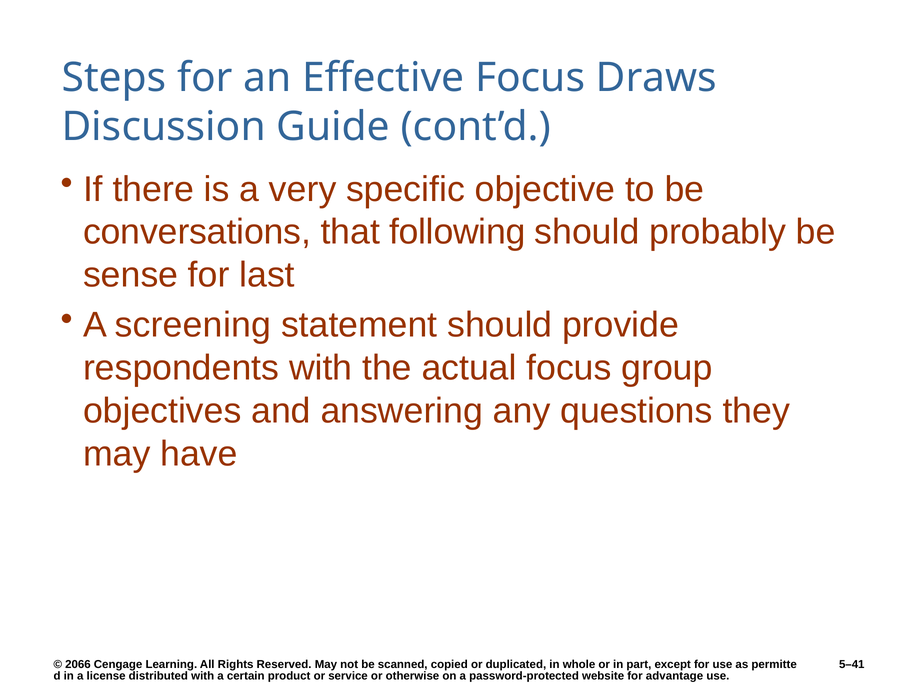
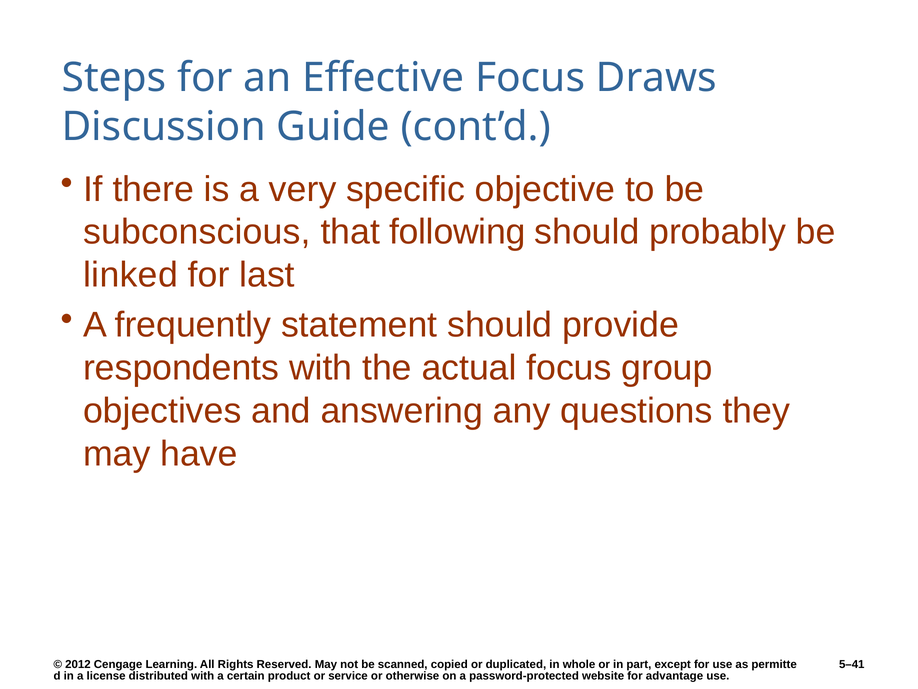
conversations: conversations -> subconscious
sense: sense -> linked
screening: screening -> frequently
2066: 2066 -> 2012
